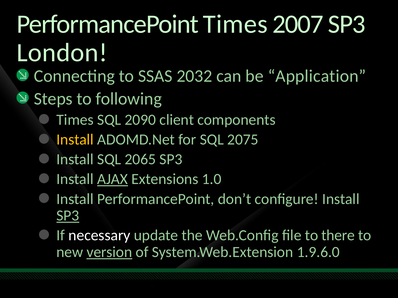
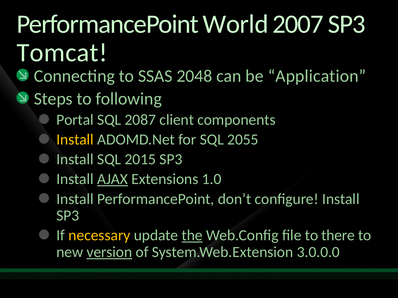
PerformancePoint Times: Times -> World
London: London -> Tomcat
2032: 2032 -> 2048
Times at (75, 120): Times -> Portal
2090: 2090 -> 2087
2075: 2075 -> 2055
2065: 2065 -> 2015
SP3 at (68, 216) underline: present -> none
necessary colour: white -> yellow
the underline: none -> present
1.9.6.0: 1.9.6.0 -> 3.0.0.0
